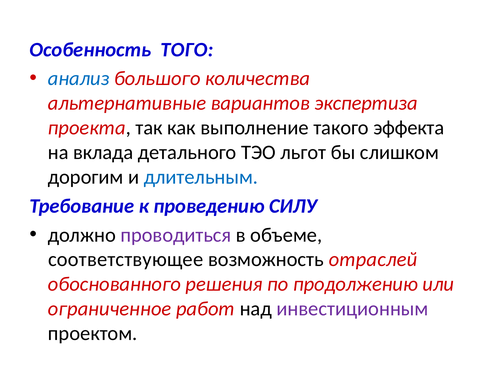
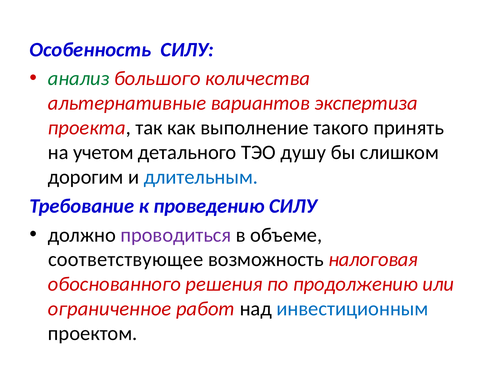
Особенность ТОГО: ТОГО -> СИЛУ
анализ colour: blue -> green
эффекта: эффекта -> принять
вклада: вклада -> учетом
льгот: льгот -> душу
отраслей: отраслей -> налоговая
инвестиционным colour: purple -> blue
